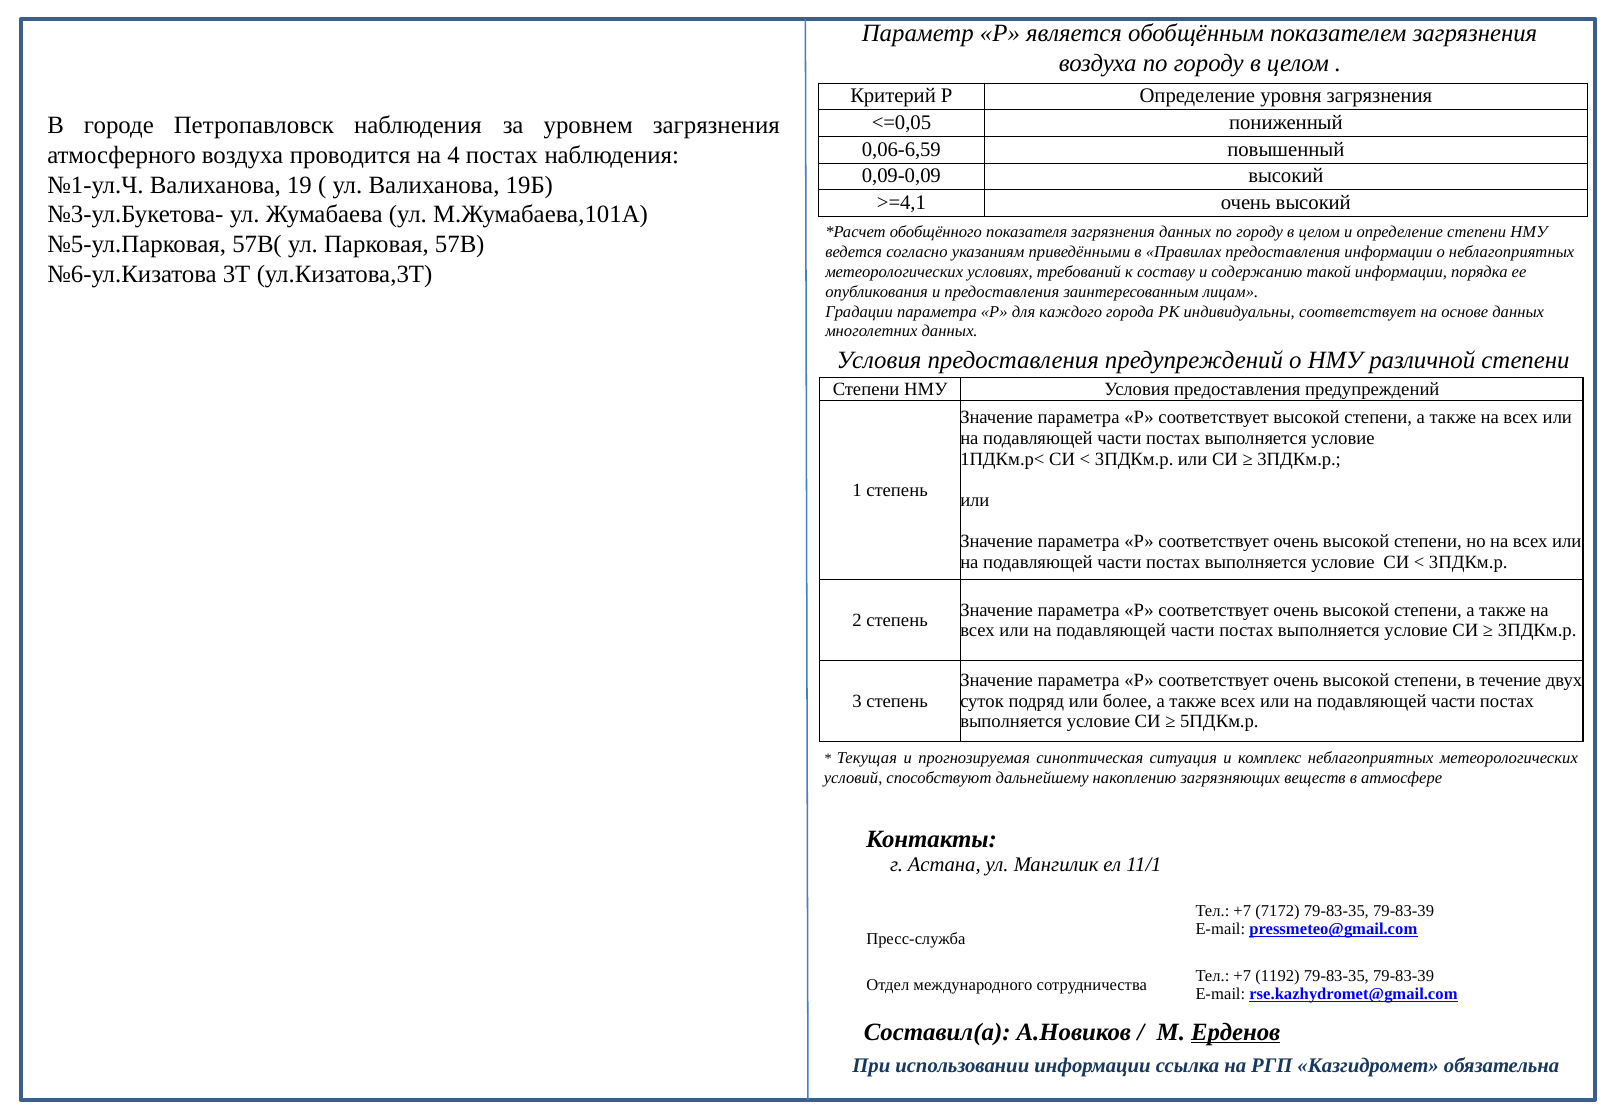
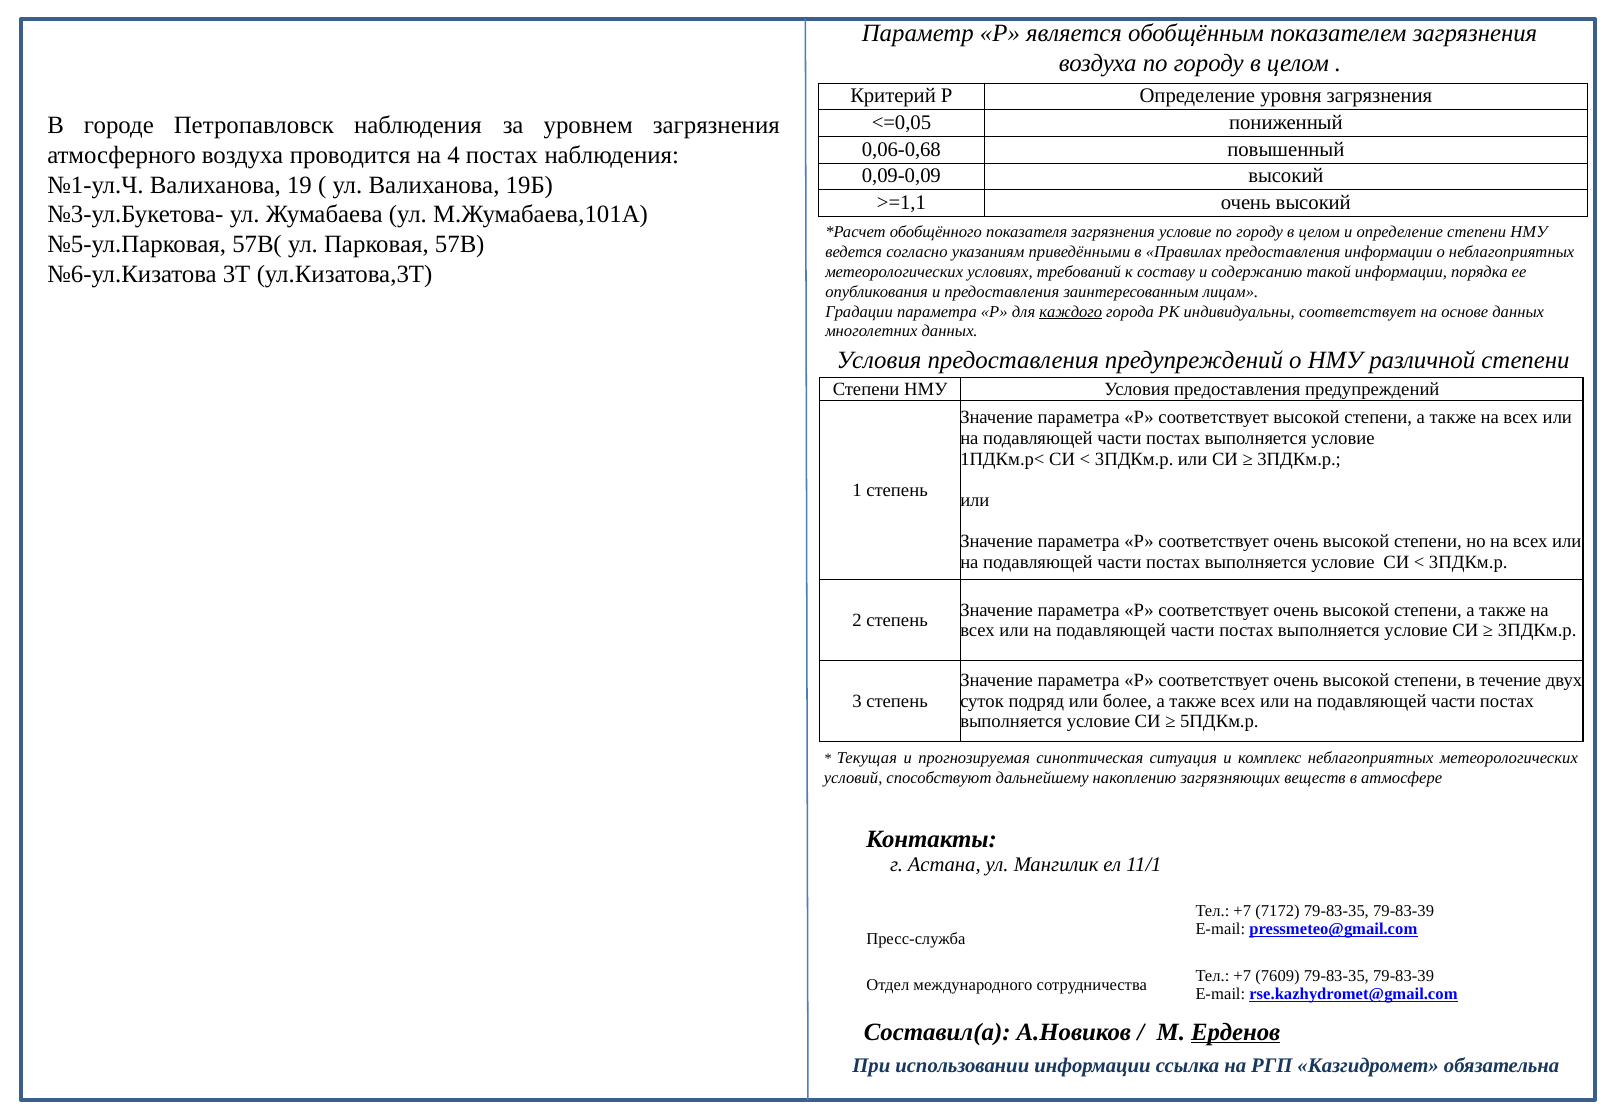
0,06-6,59: 0,06-6,59 -> 0,06-0,68
>=4,1: >=4,1 -> >=1,1
загрязнения данных: данных -> условие
каждого underline: none -> present
1192: 1192 -> 7609
